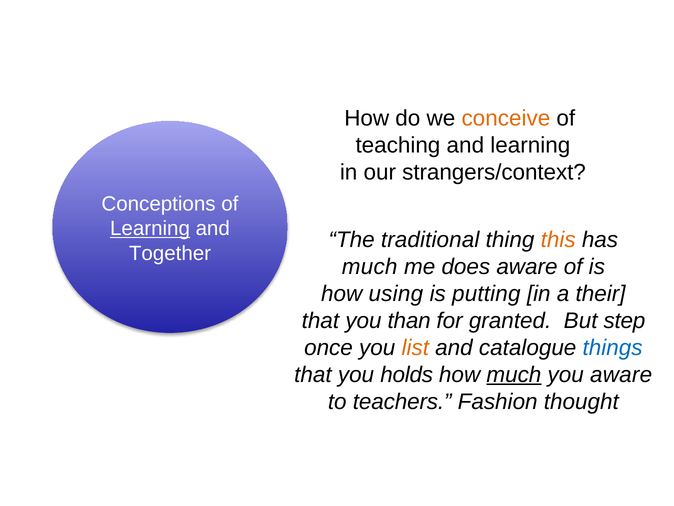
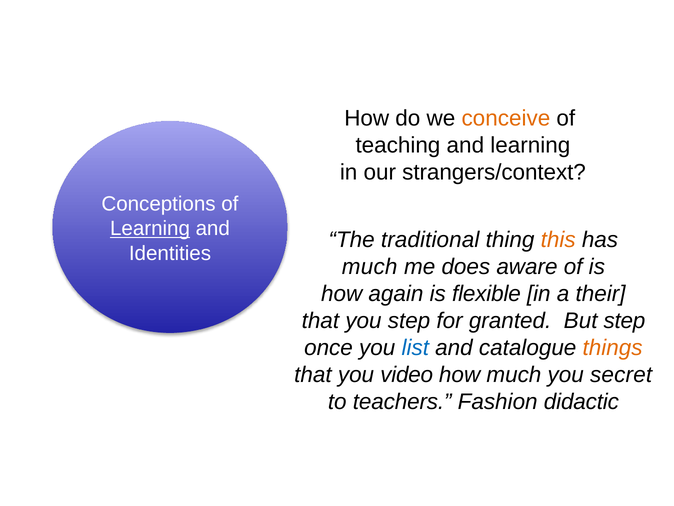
Together: Together -> Identities
using: using -> again
putting: putting -> flexible
you than: than -> step
list colour: orange -> blue
things colour: blue -> orange
holds: holds -> video
much at (514, 374) underline: present -> none
you aware: aware -> secret
thought: thought -> didactic
